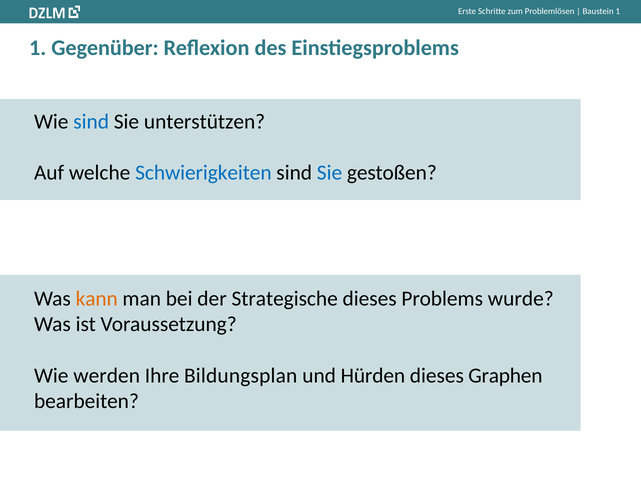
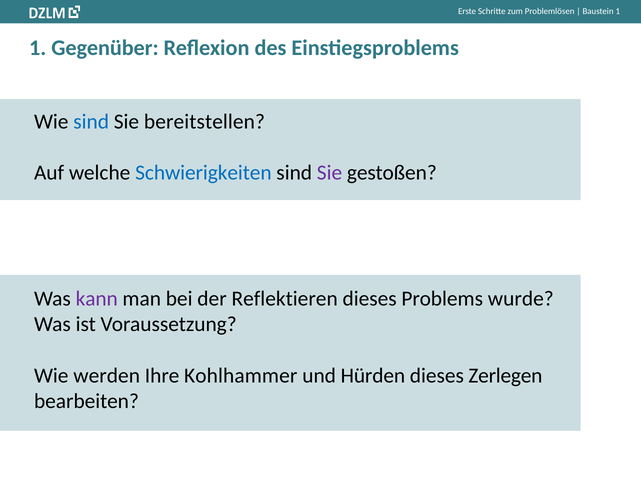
unterstützen: unterstützen -> bereitstellen
Sie at (330, 173) colour: blue -> purple
kann colour: orange -> purple
Strategische: Strategische -> Reflektieren
Bildungsplan: Bildungsplan -> Kohlhammer
Graphen: Graphen -> Zerlegen
